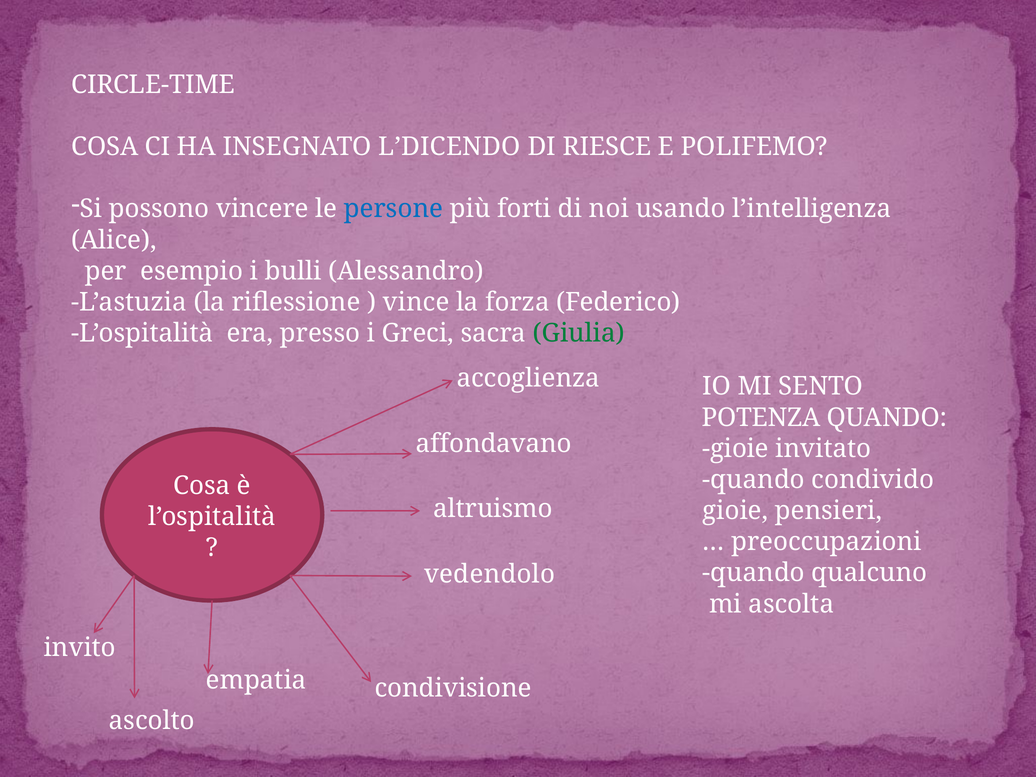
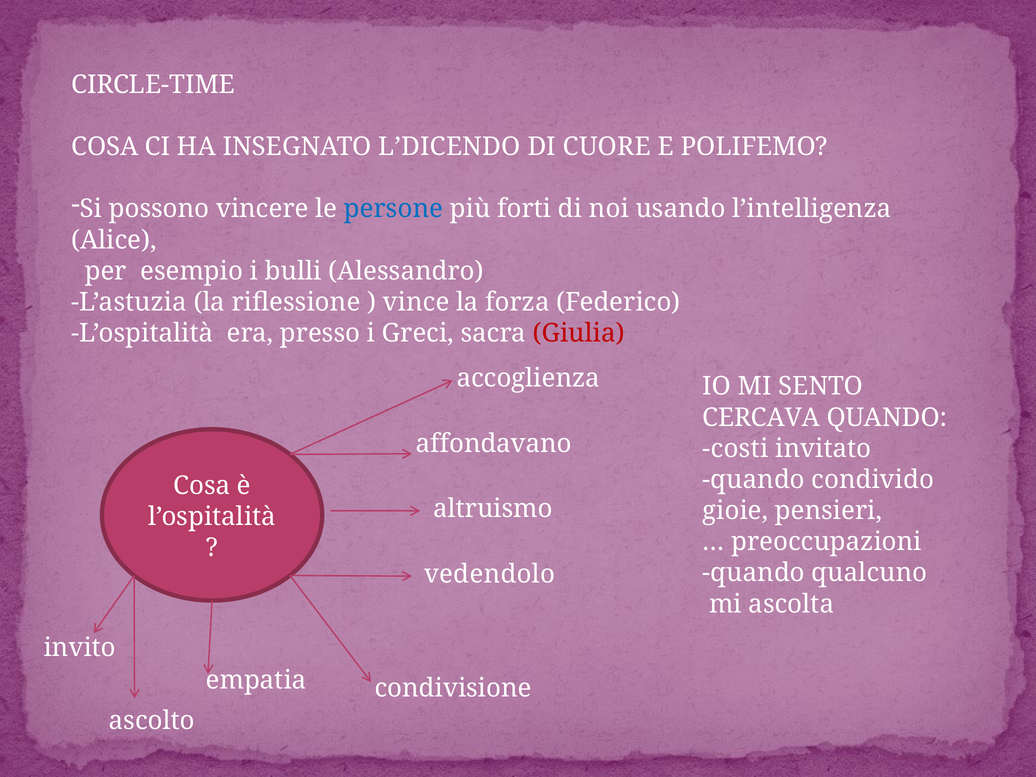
RIESCE: RIESCE -> CUORE
Giulia colour: green -> red
POTENZA: POTENZA -> CERCAVA
gioie at (736, 449): gioie -> costi
